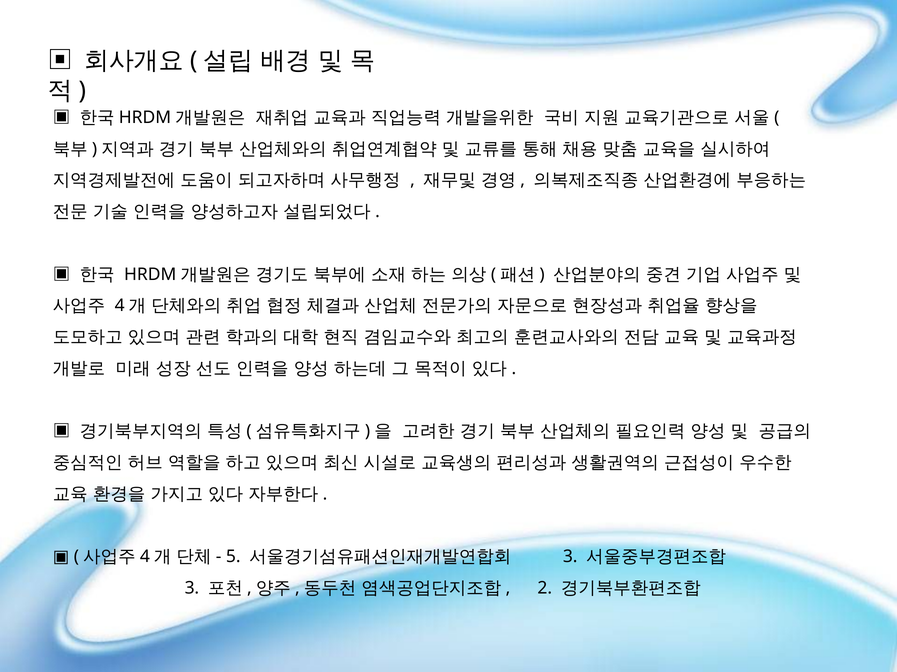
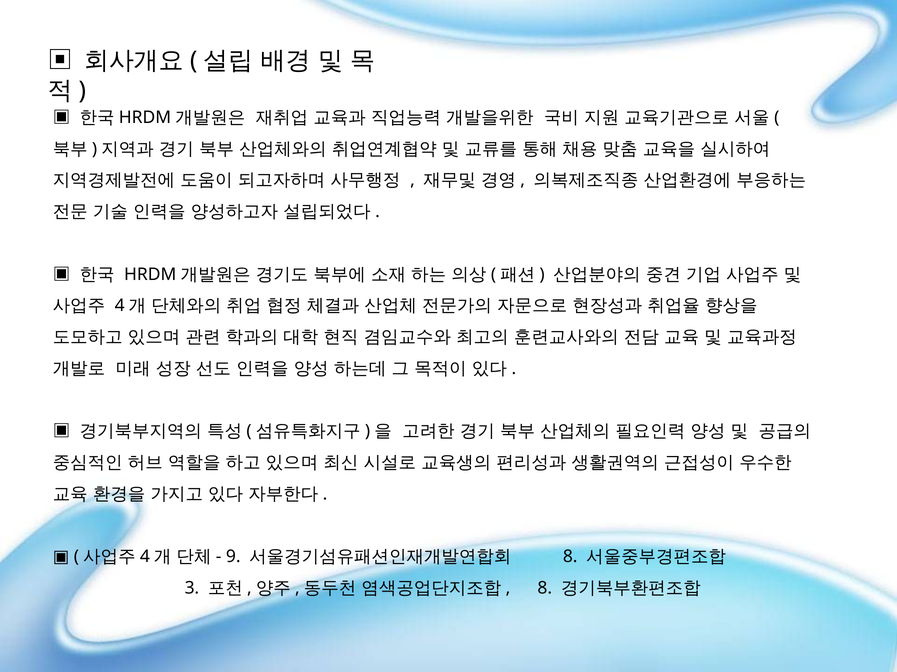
5: 5 -> 9
3 at (570, 557): 3 -> 8
2 at (545, 589): 2 -> 8
